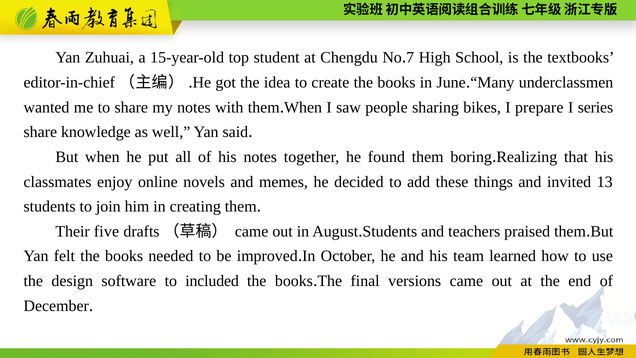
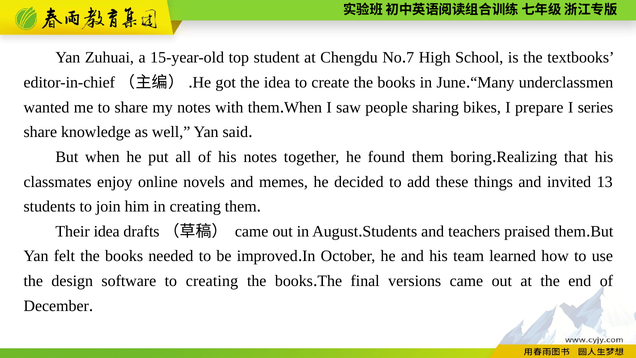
Their five: five -> idea
to included: included -> creating
